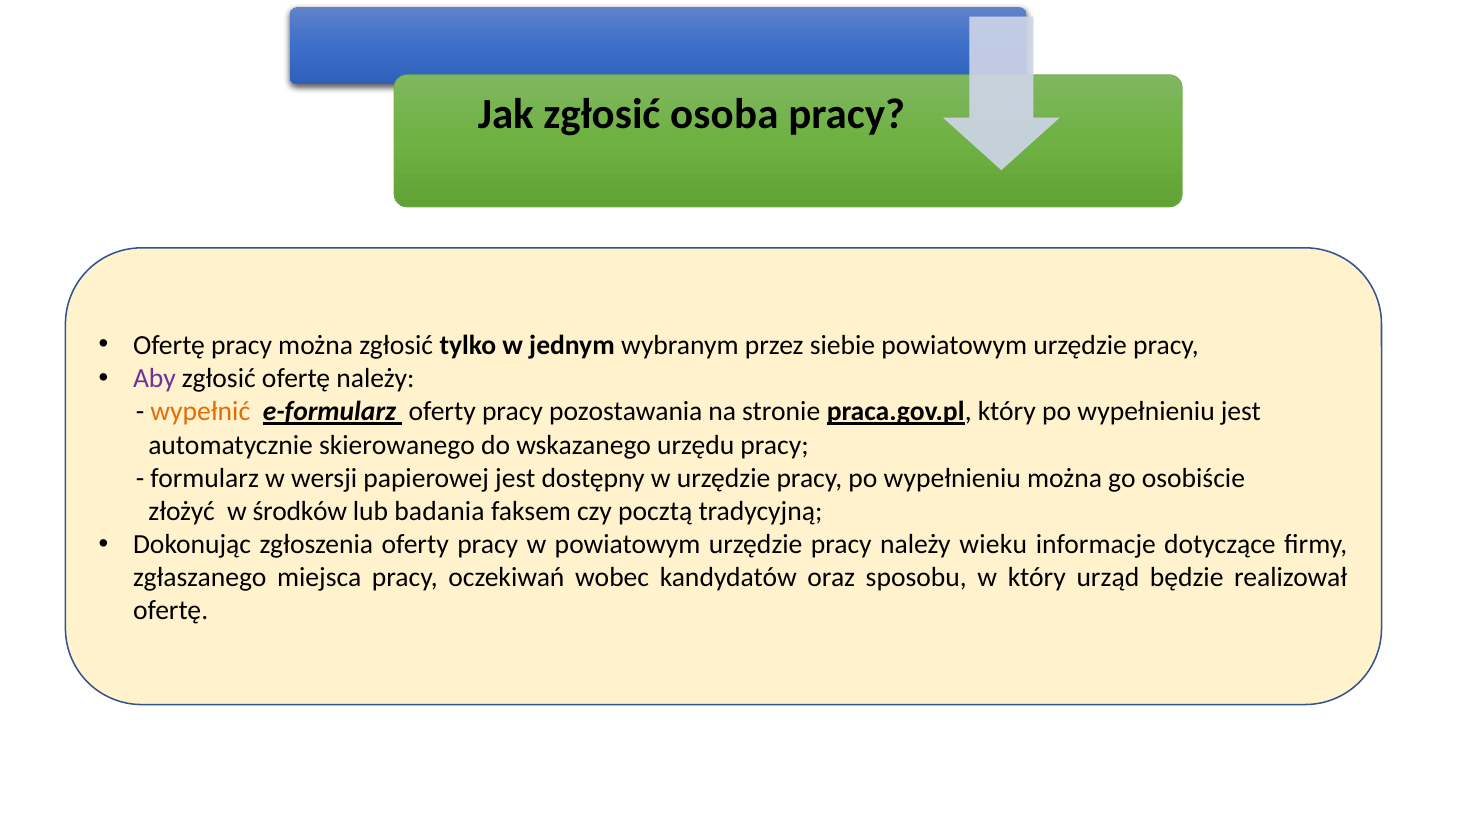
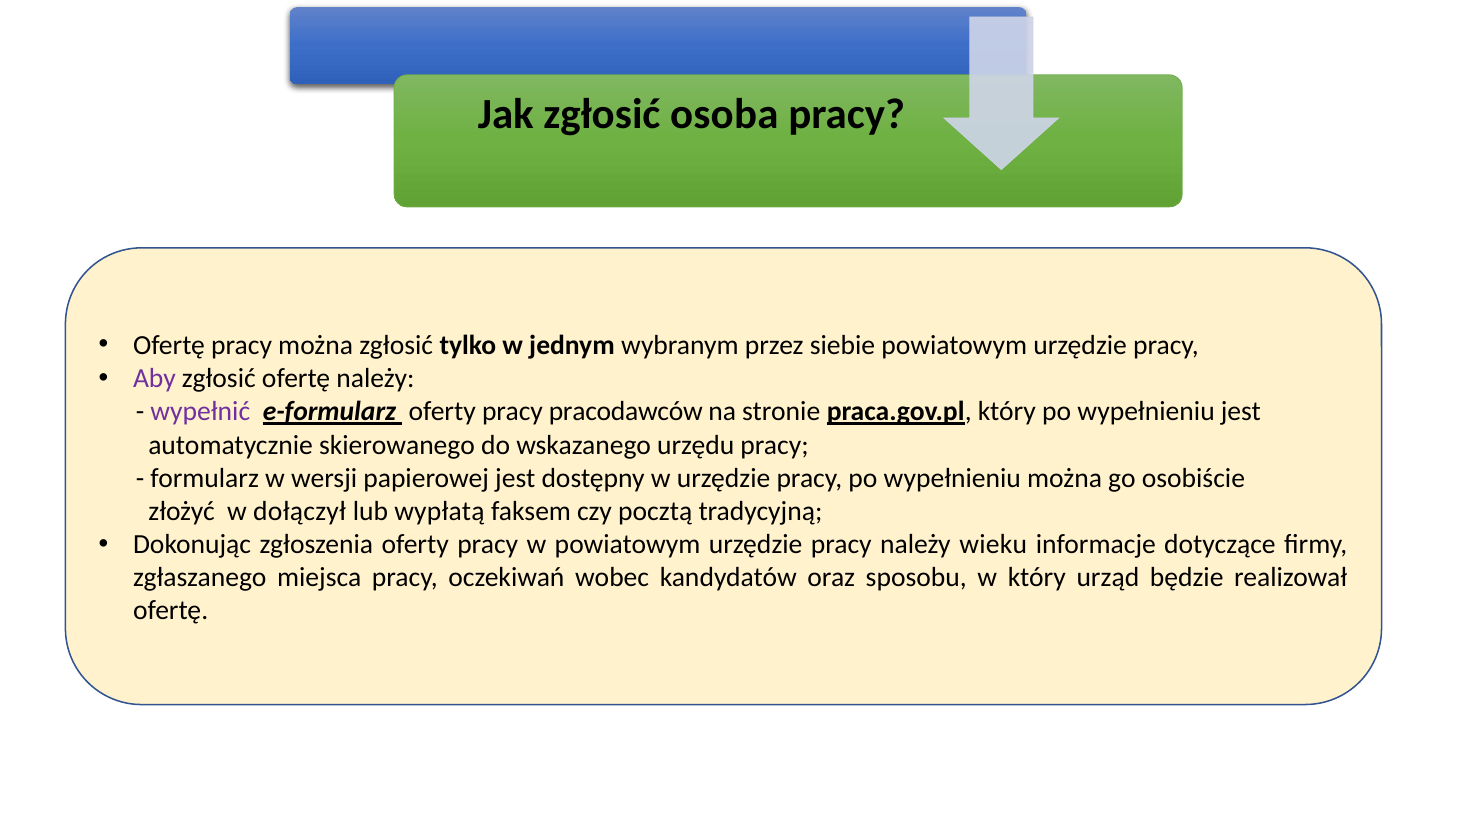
wypełnić colour: orange -> purple
pozostawania: pozostawania -> pracodawców
środków: środków -> dołączył
badania: badania -> wypłatą
